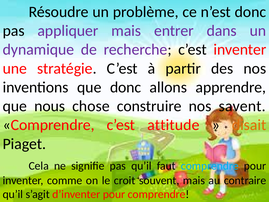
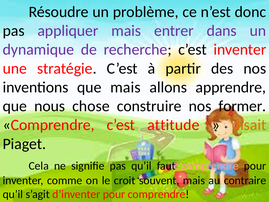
que donc: donc -> mais
savent: savent -> former
comprendre at (210, 166) colour: light blue -> pink
